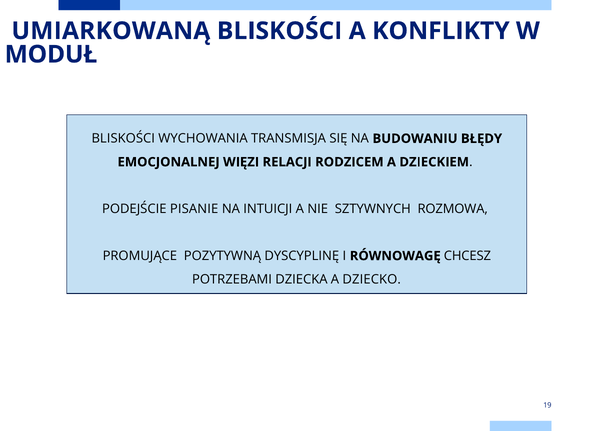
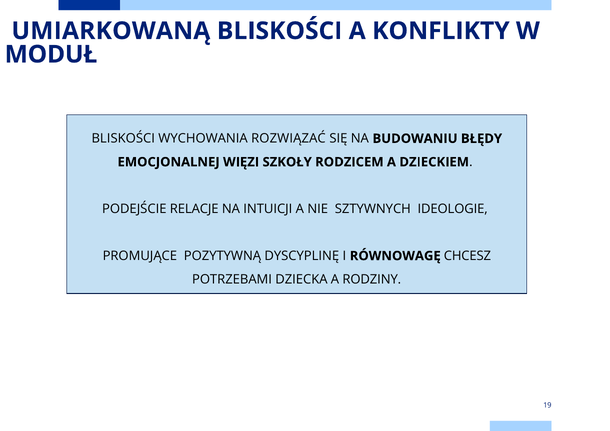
TRANSMISJA: TRANSMISJA -> ROZWIĄZAĆ
RELACJI: RELACJI -> SZKOŁY
PISANIE: PISANIE -> RELACJE
ROZMOWA: ROZMOWA -> IDEOLOGIE
DZIECKO: DZIECKO -> RODZINY
